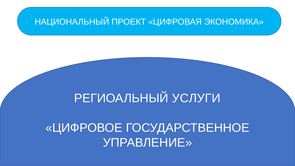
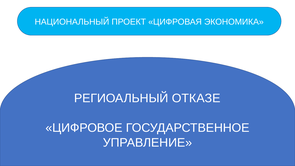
УСЛУГИ: УСЛУГИ -> ОТКАЗЕ
